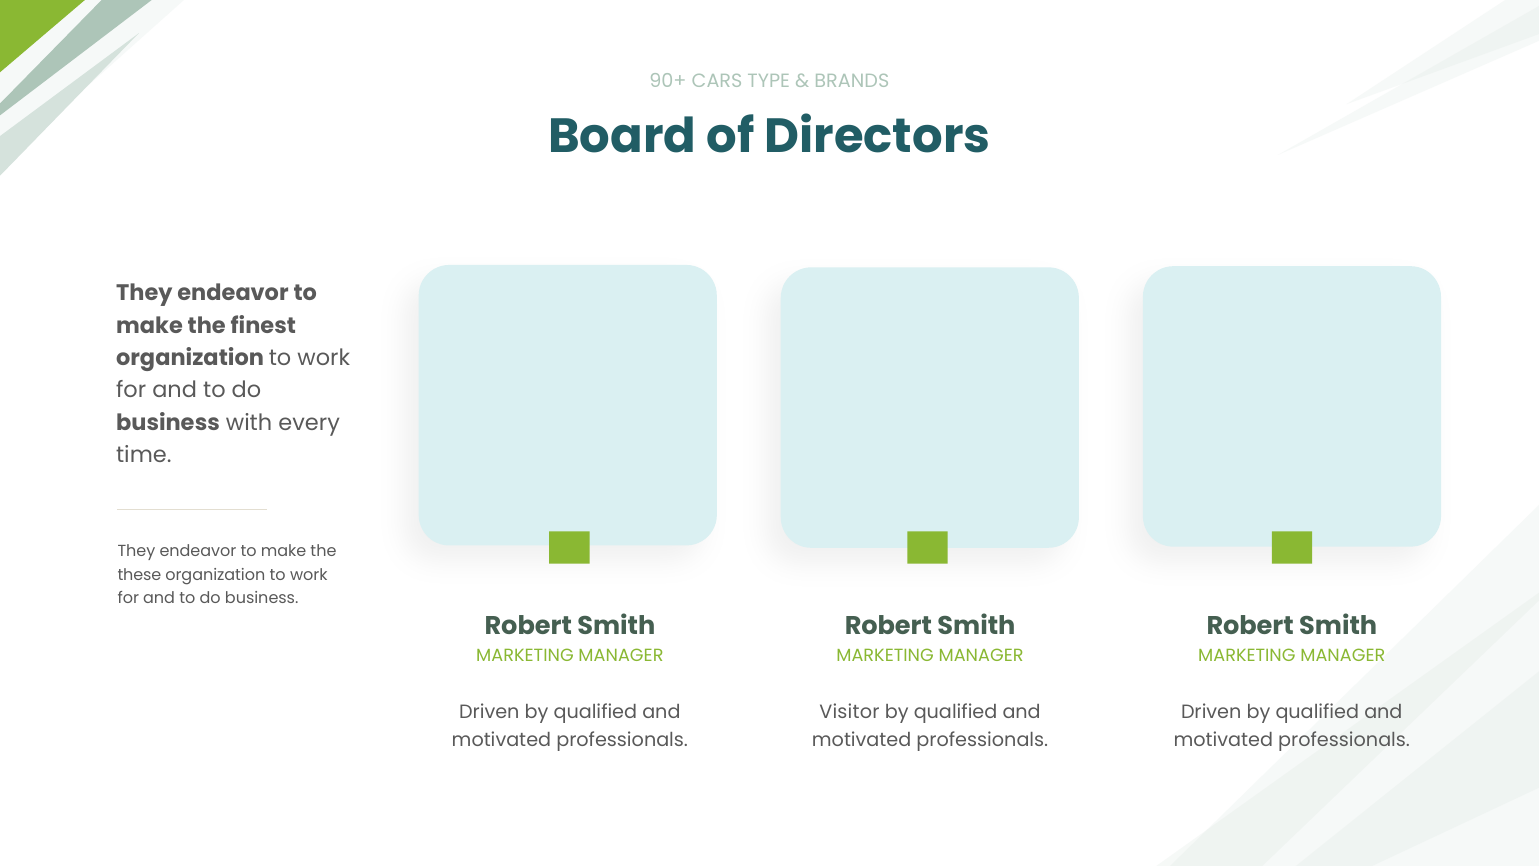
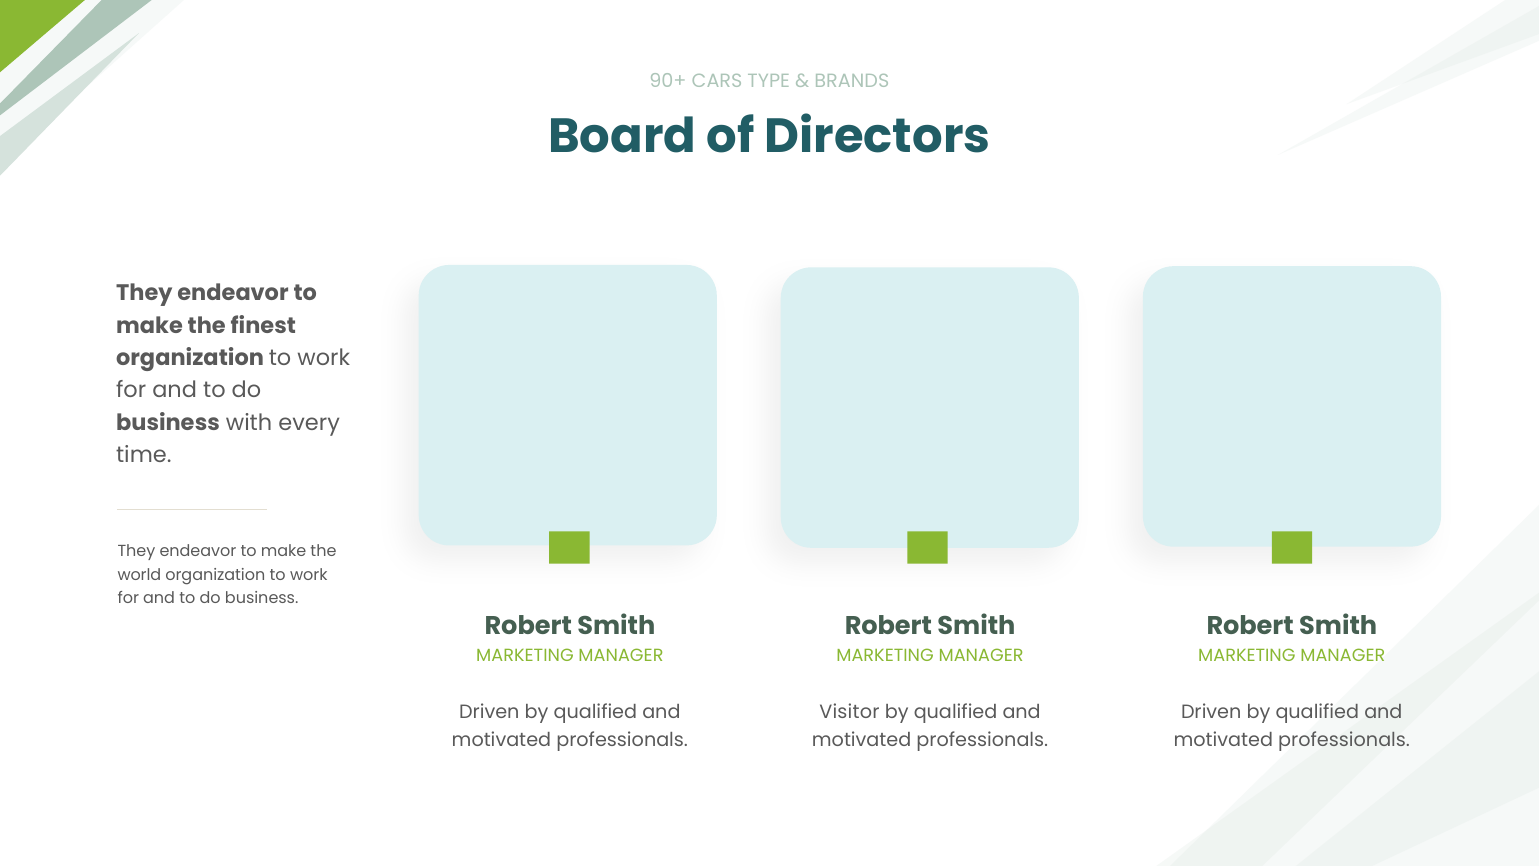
these: these -> world
